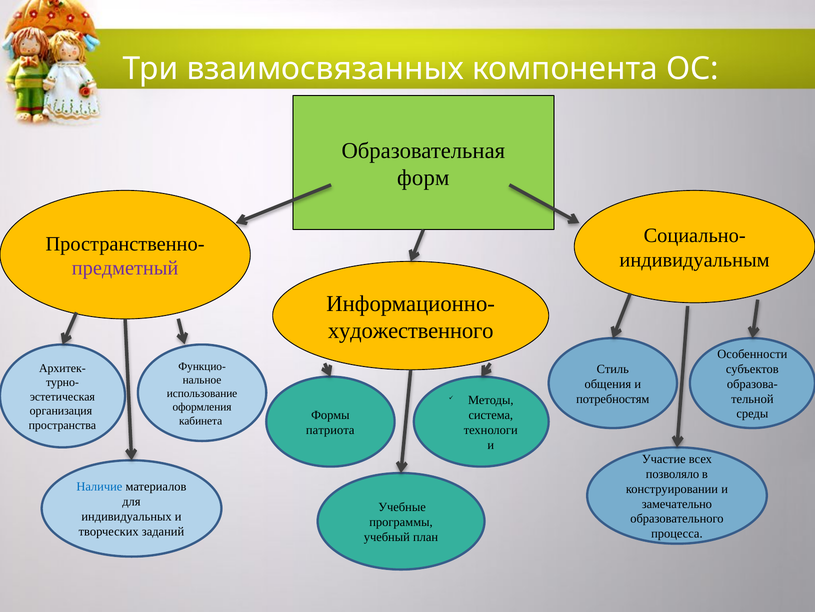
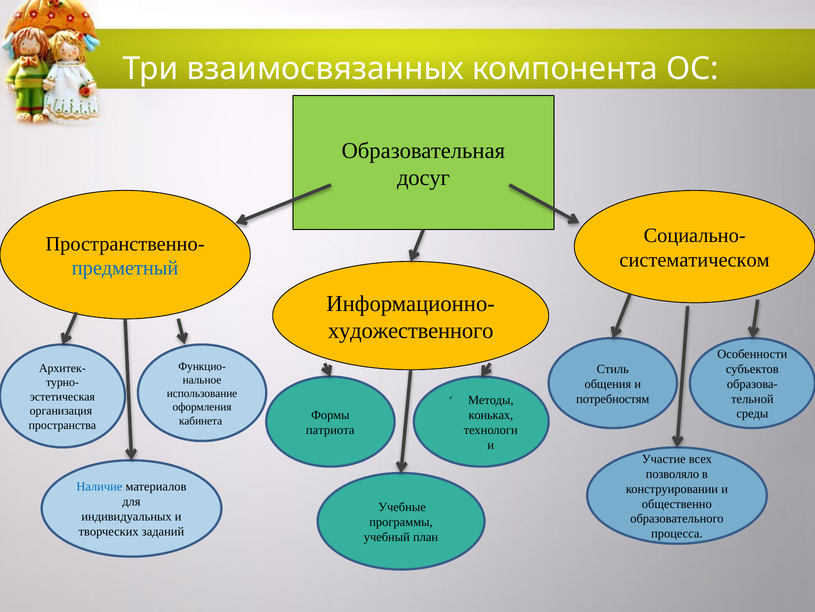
форм: форм -> досуг
индивидуальным: индивидуальным -> систематическом
предметный colour: purple -> blue
система: система -> коньках
замечательно: замечательно -> общественно
